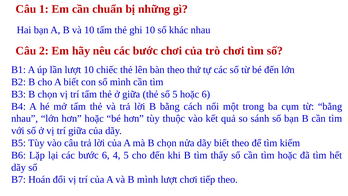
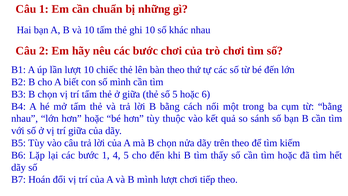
dãy biết: biết -> trên
bước 6: 6 -> 1
